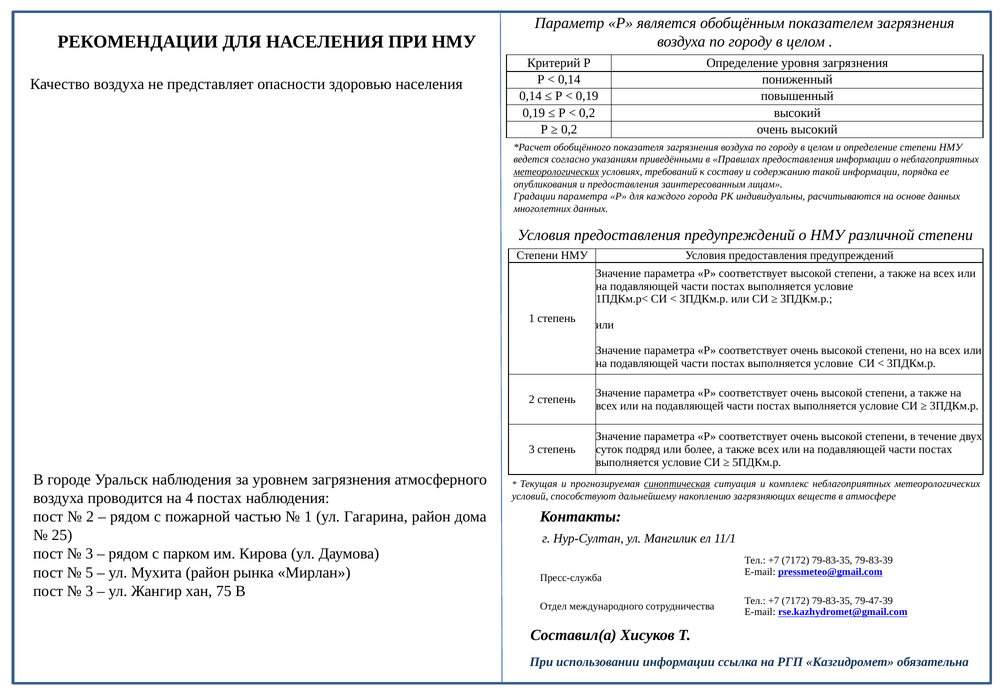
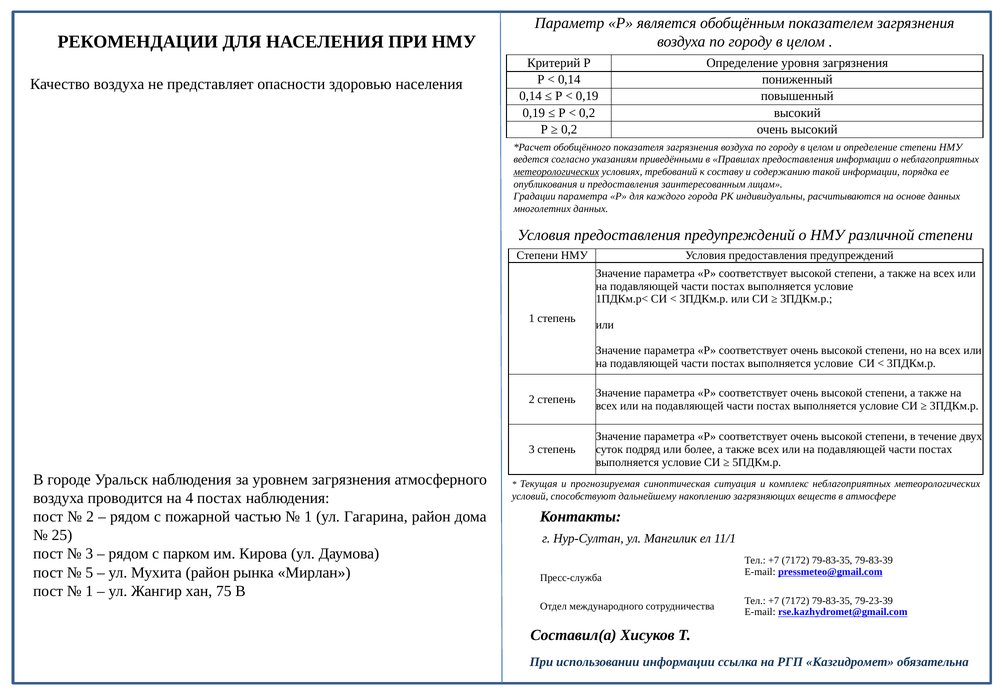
синоптическая underline: present -> none
3 at (89, 591): 3 -> 1
79-47-39: 79-47-39 -> 79-23-39
